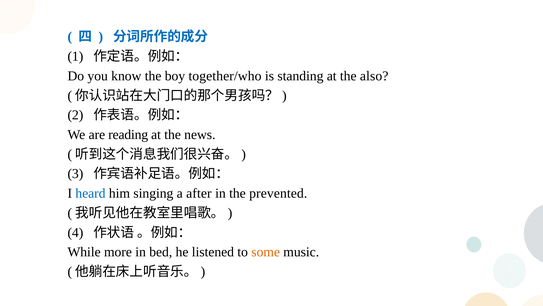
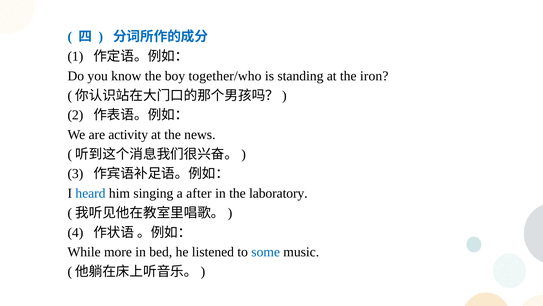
also: also -> iron
reading: reading -> activity
prevented: prevented -> laboratory
some colour: orange -> blue
